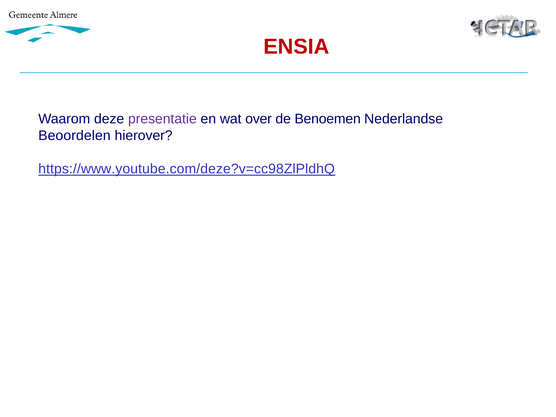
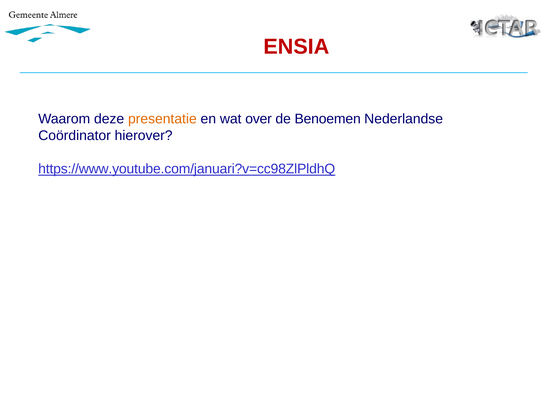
presentatie colour: purple -> orange
Beoordelen: Beoordelen -> Coördinator
https://www.youtube.com/deze?v=cc98ZlPldhQ: https://www.youtube.com/deze?v=cc98ZlPldhQ -> https://www.youtube.com/januari?v=cc98ZlPldhQ
